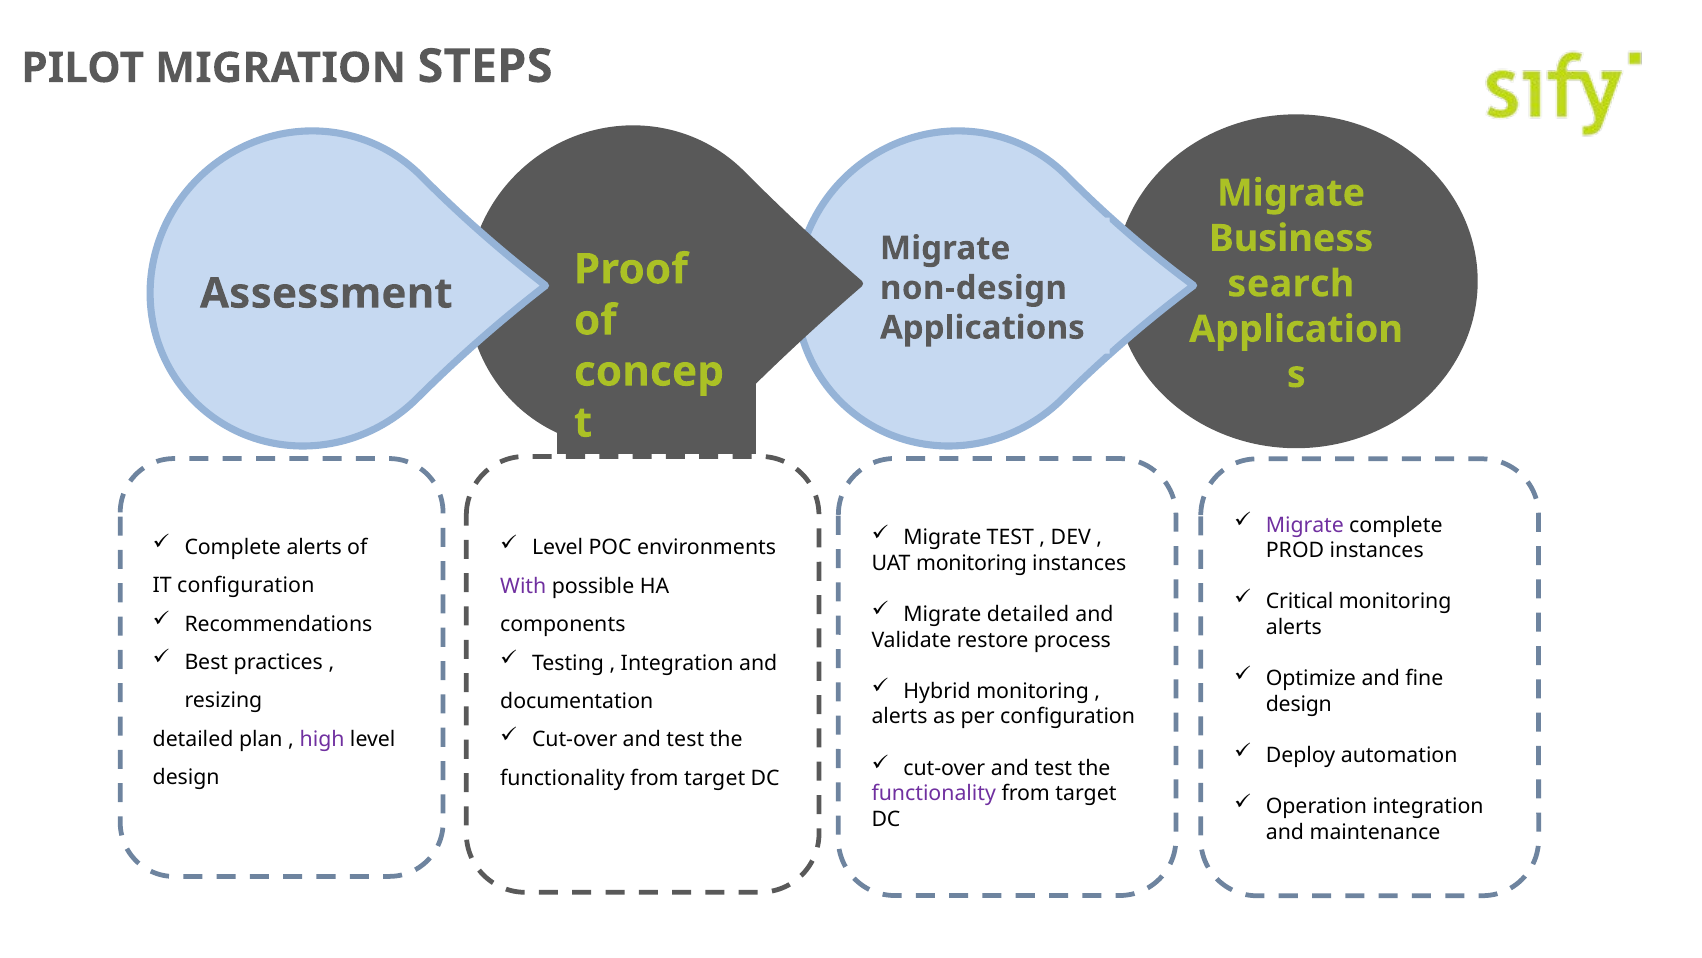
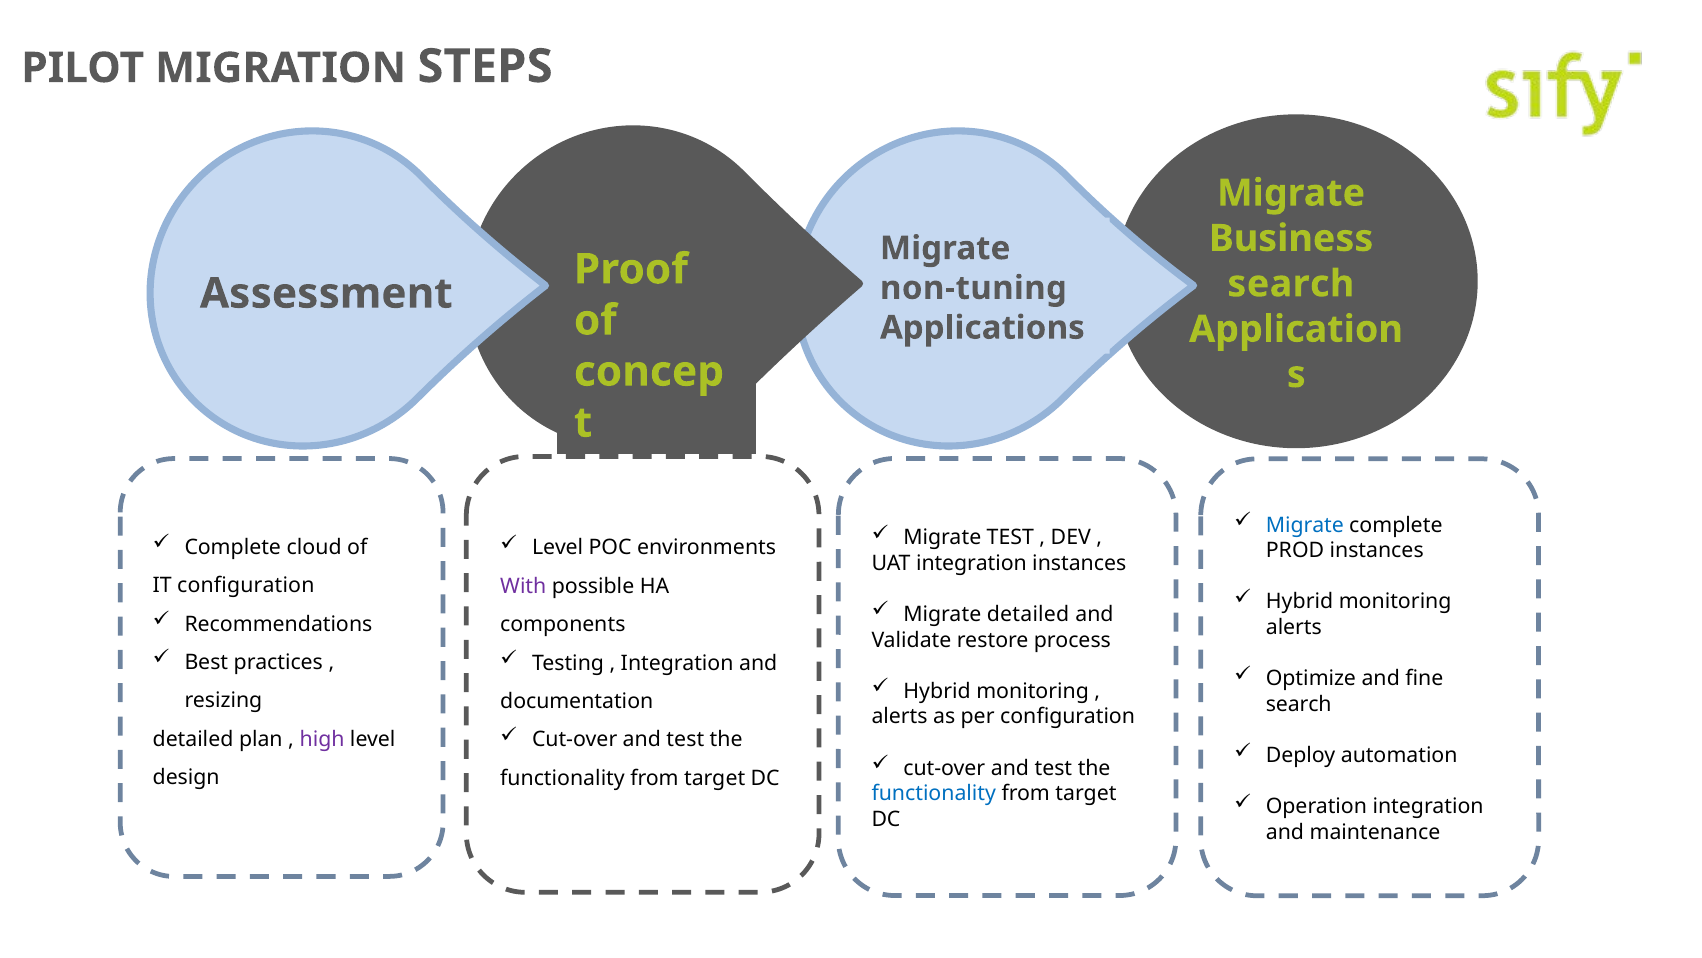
non-design: non-design -> non-tuning
Migrate at (1305, 525) colour: purple -> blue
Complete alerts: alerts -> cloud
UAT monitoring: monitoring -> integration
Critical at (1300, 602): Critical -> Hybrid
design at (1299, 704): design -> search
functionality at (934, 793) colour: purple -> blue
